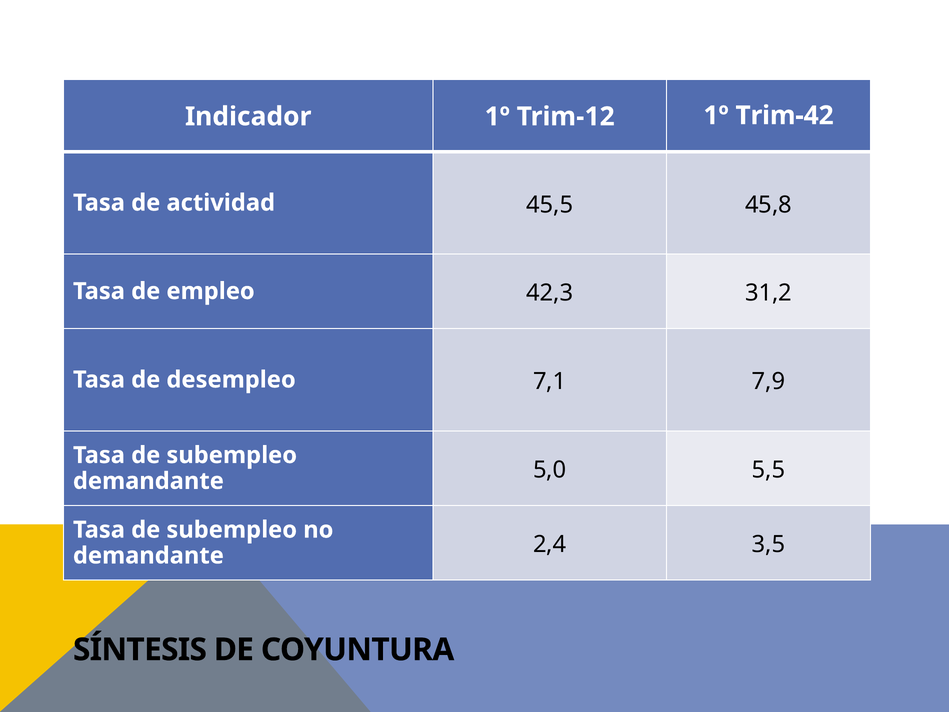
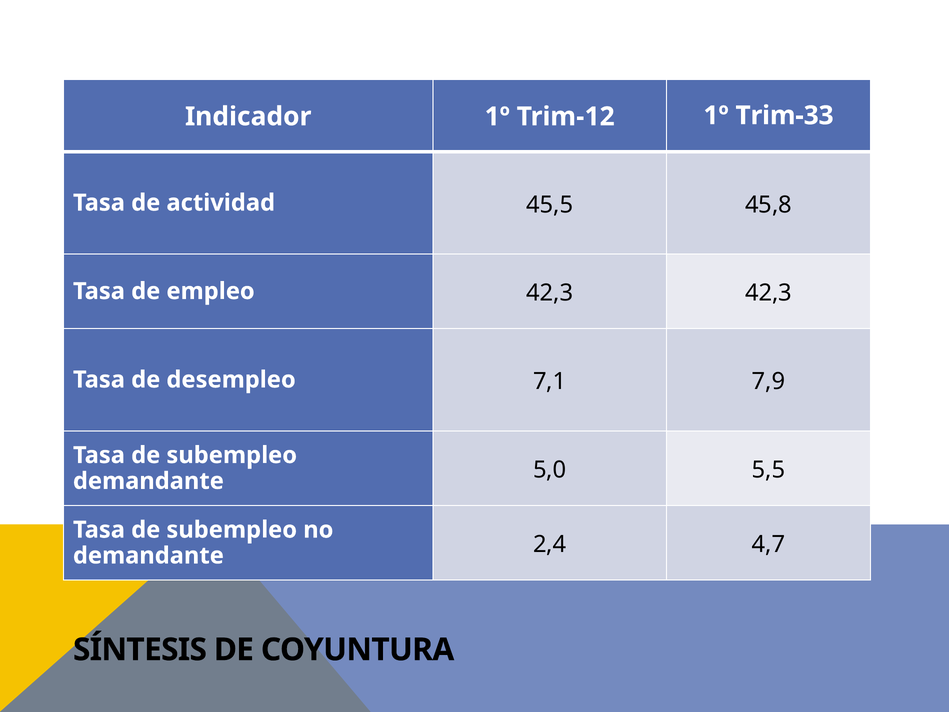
Trim-42: Trim-42 -> Trim-33
42,3 31,2: 31,2 -> 42,3
3,5: 3,5 -> 4,7
